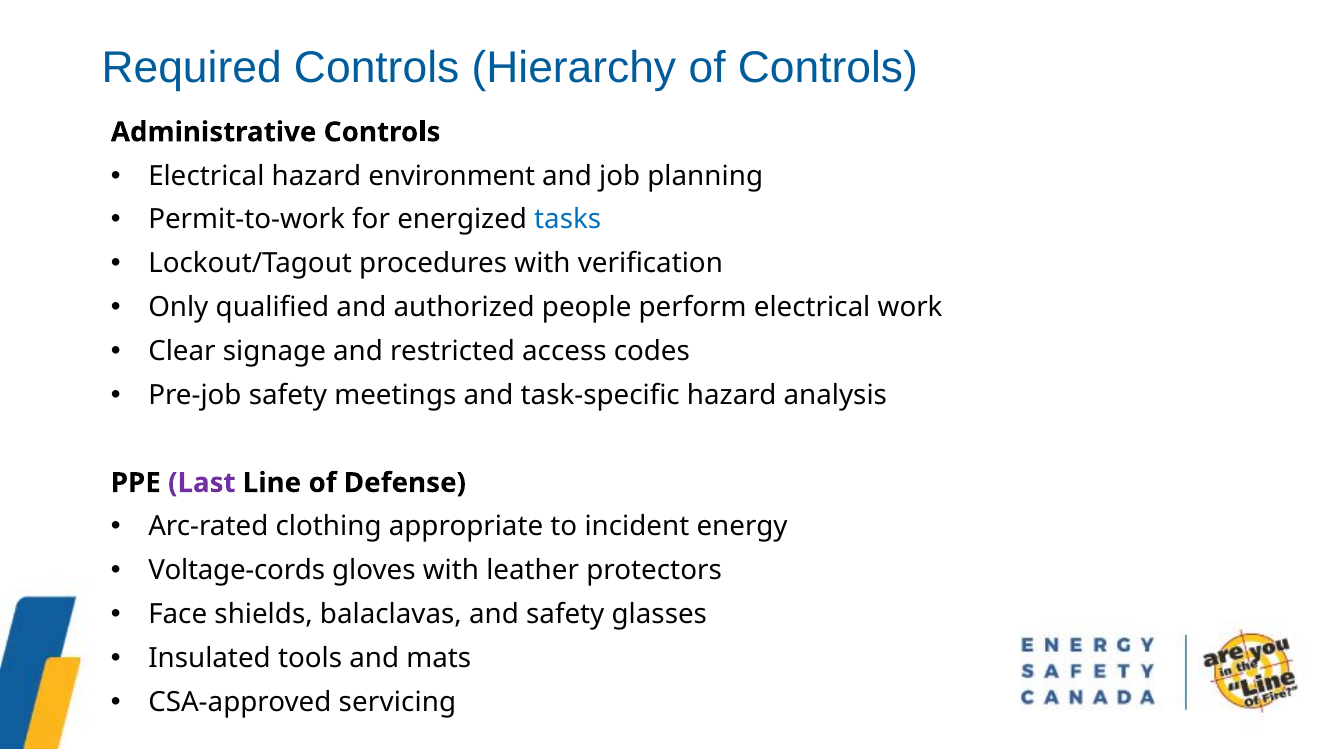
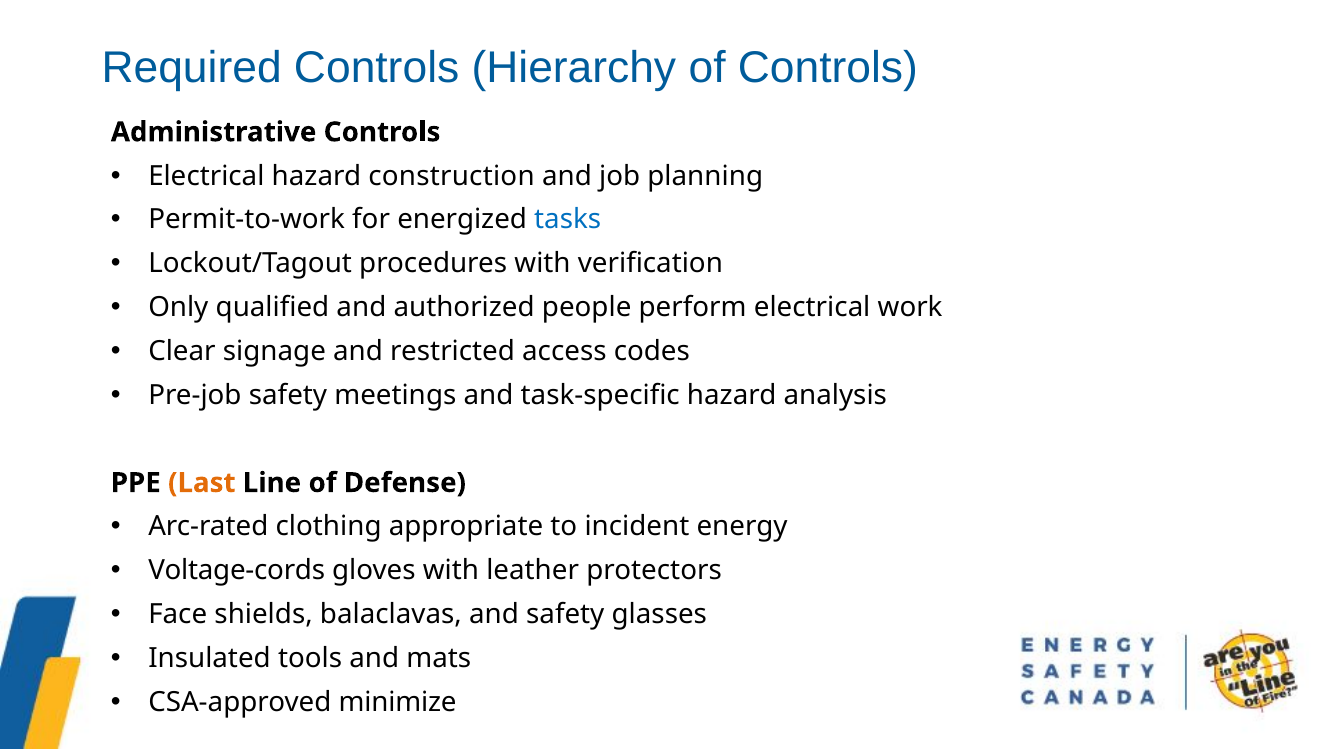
environment: environment -> construction
Last colour: purple -> orange
servicing: servicing -> minimize
